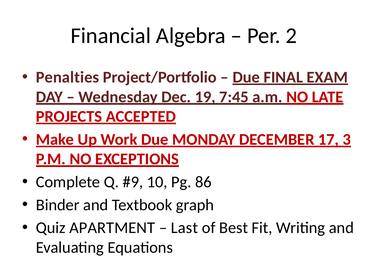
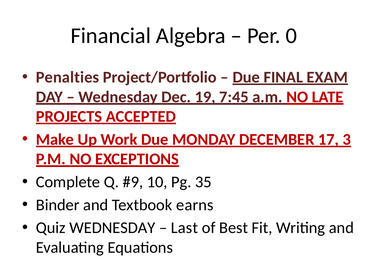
2: 2 -> 0
86: 86 -> 35
graph: graph -> earns
Quiz APARTMENT: APARTMENT -> WEDNESDAY
